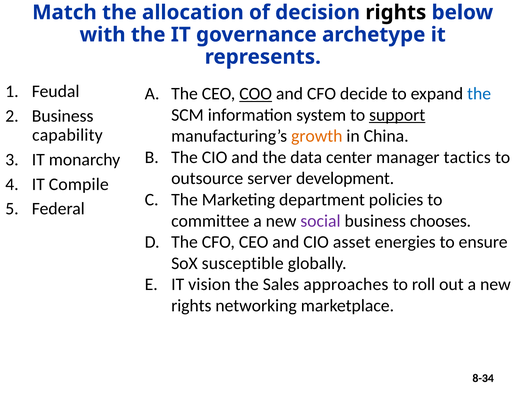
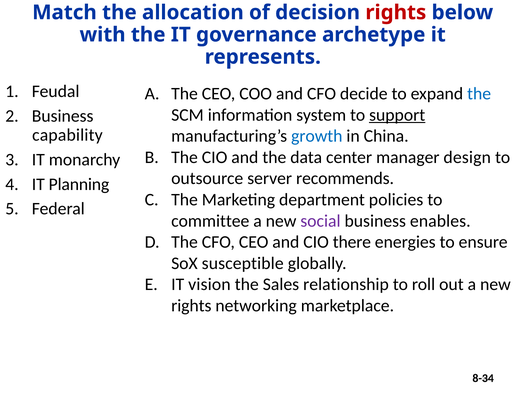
rights at (396, 12) colour: black -> red
COO underline: present -> none
growth colour: orange -> blue
tactics: tactics -> design
development: development -> recommends
Compile: Compile -> Planning
chooses: chooses -> enables
asset: asset -> there
approaches: approaches -> relationship
